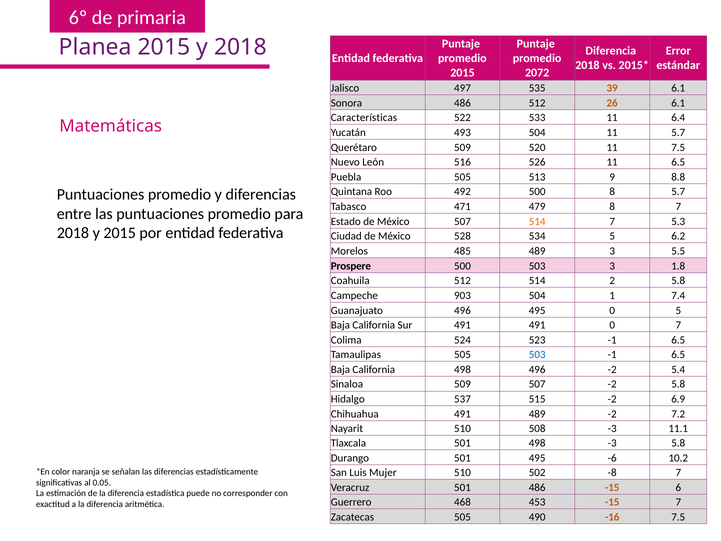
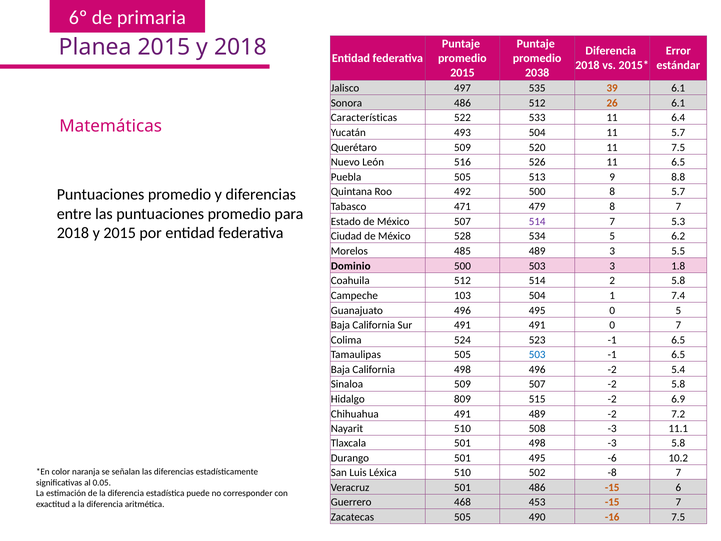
2072: 2072 -> 2038
514 at (537, 221) colour: orange -> purple
Prospere: Prospere -> Dominio
903: 903 -> 103
537: 537 -> 809
Mujer: Mujer -> Léxica
